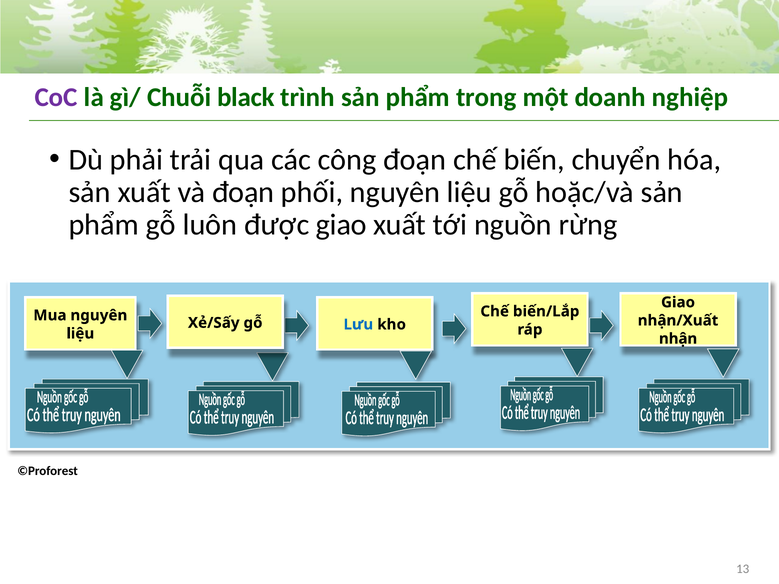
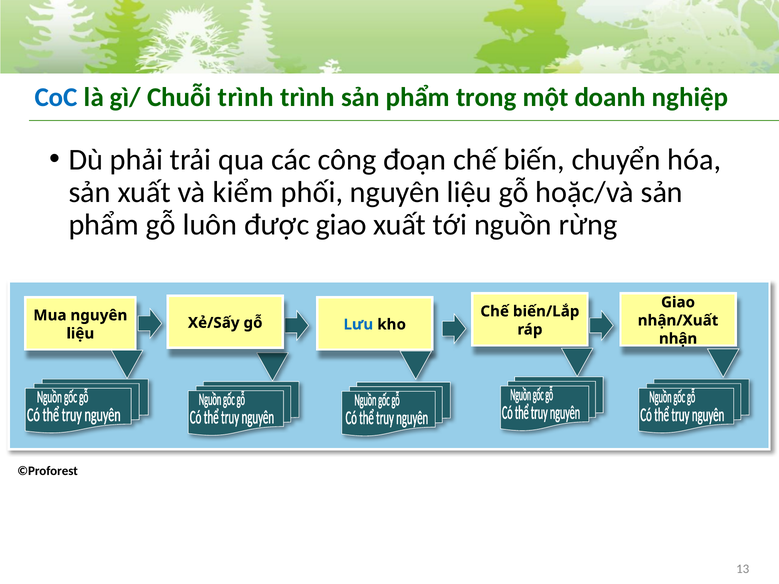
CoC colour: purple -> blue
Chuỗi black: black -> trình
và đoạn: đoạn -> kiểm
